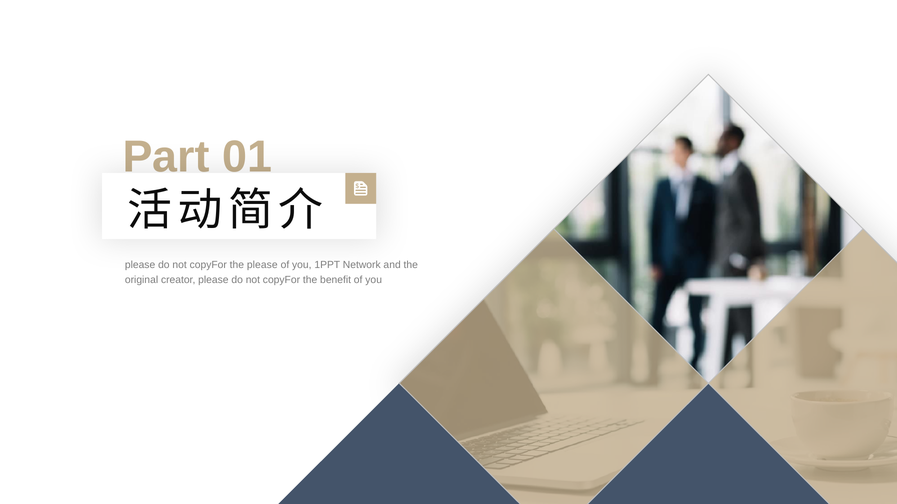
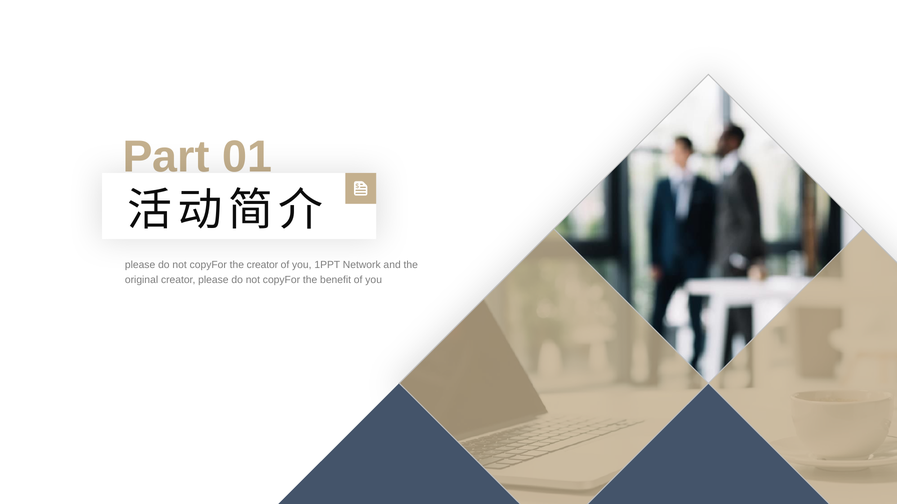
the please: please -> creator
